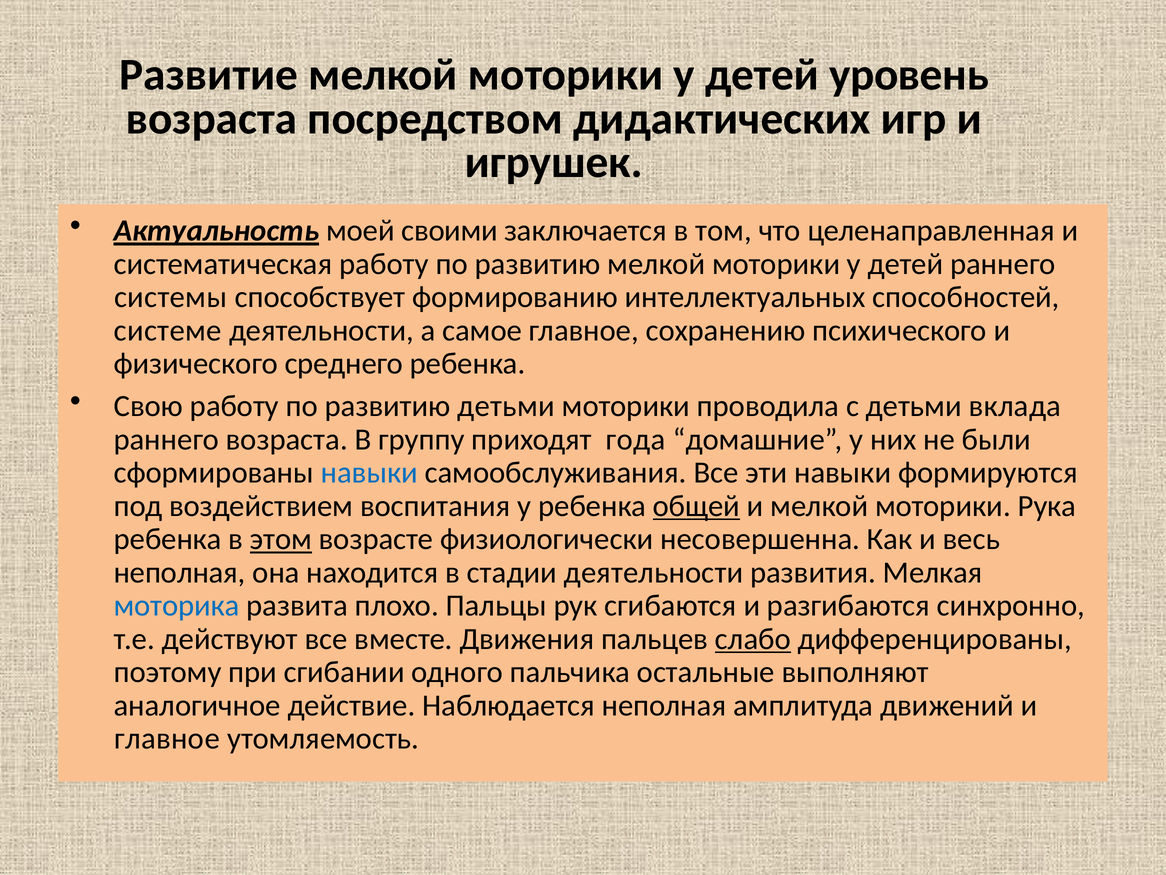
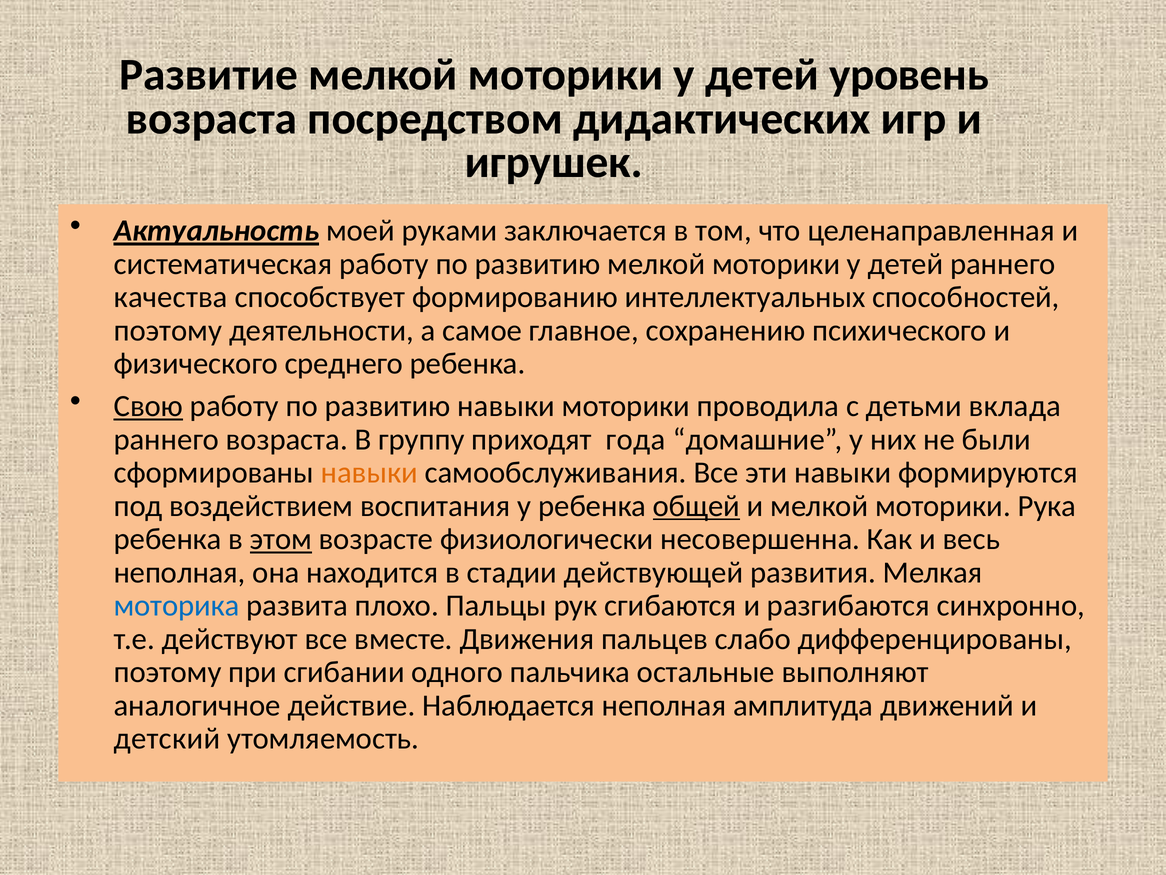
своими: своими -> руками
системы: системы -> качества
системе at (168, 330): системе -> поэтому
Свою underline: none -> present
развитию детьми: детьми -> навыки
навыки at (369, 472) colour: blue -> orange
стадии деятельности: деятельности -> действующей
слабо underline: present -> none
главное at (167, 738): главное -> детский
